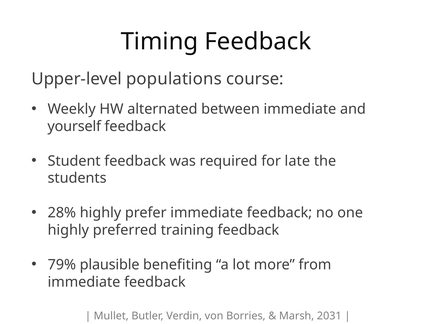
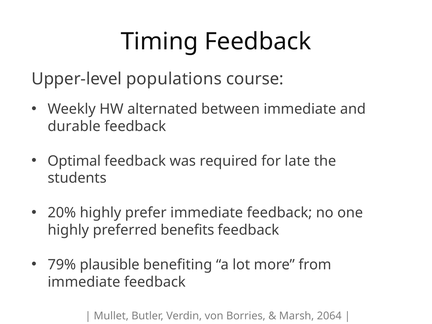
yourself: yourself -> durable
Student: Student -> Optimal
28%: 28% -> 20%
training: training -> benefits
2031: 2031 -> 2064
